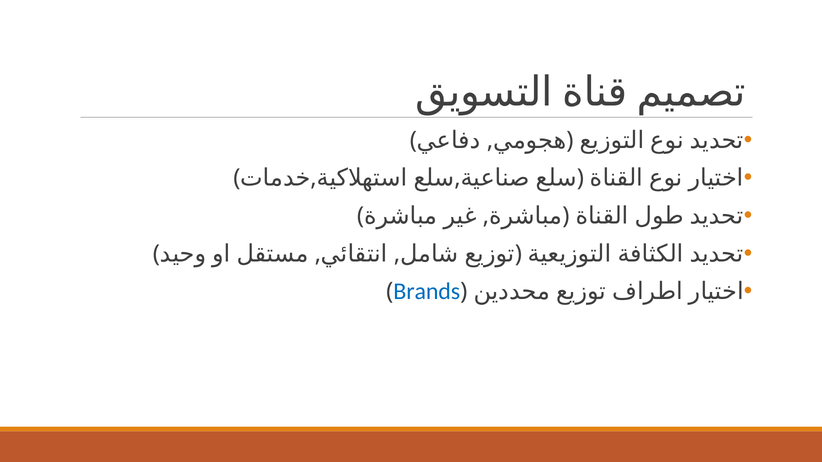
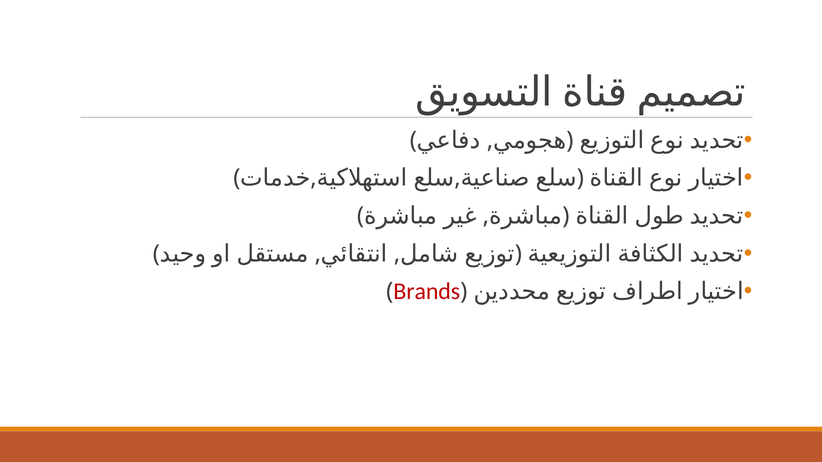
Brands colour: blue -> red
